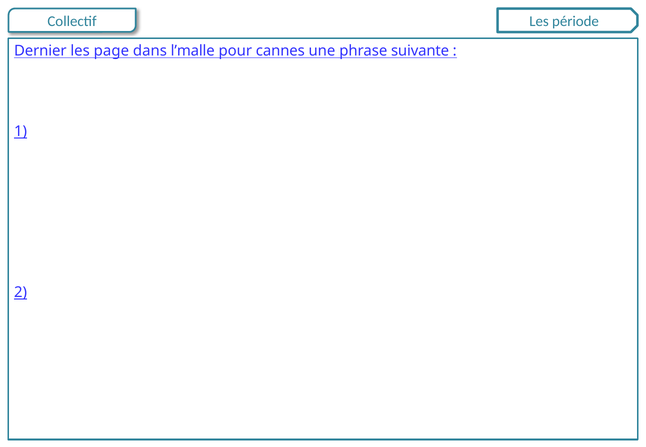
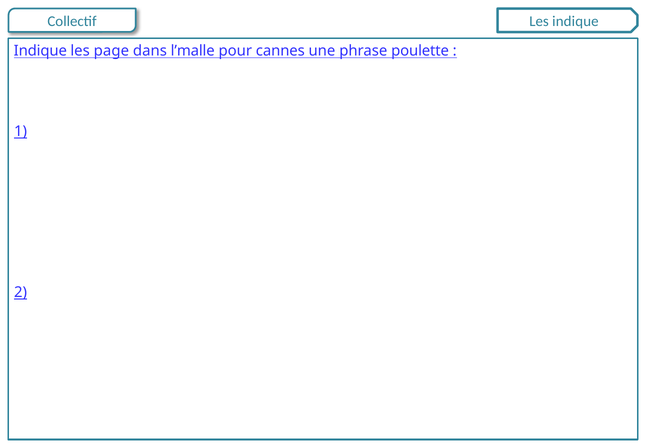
Les période: période -> indique
Dernier at (40, 51): Dernier -> Indique
suivante: suivante -> poulette
